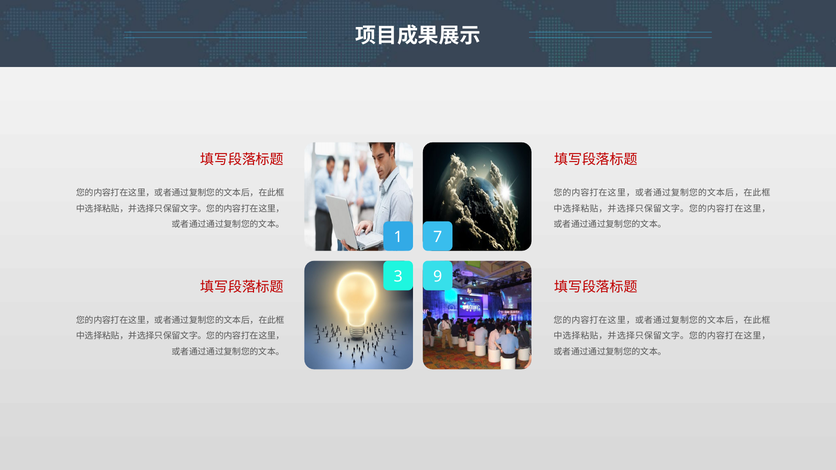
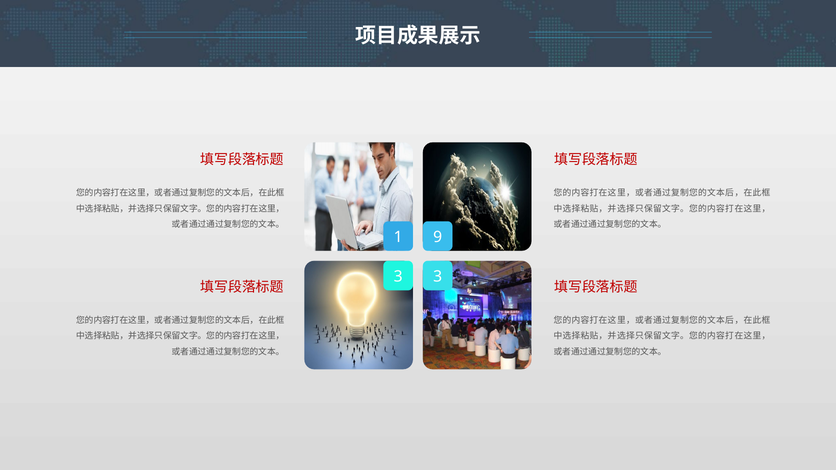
7: 7 -> 9
3 9: 9 -> 3
